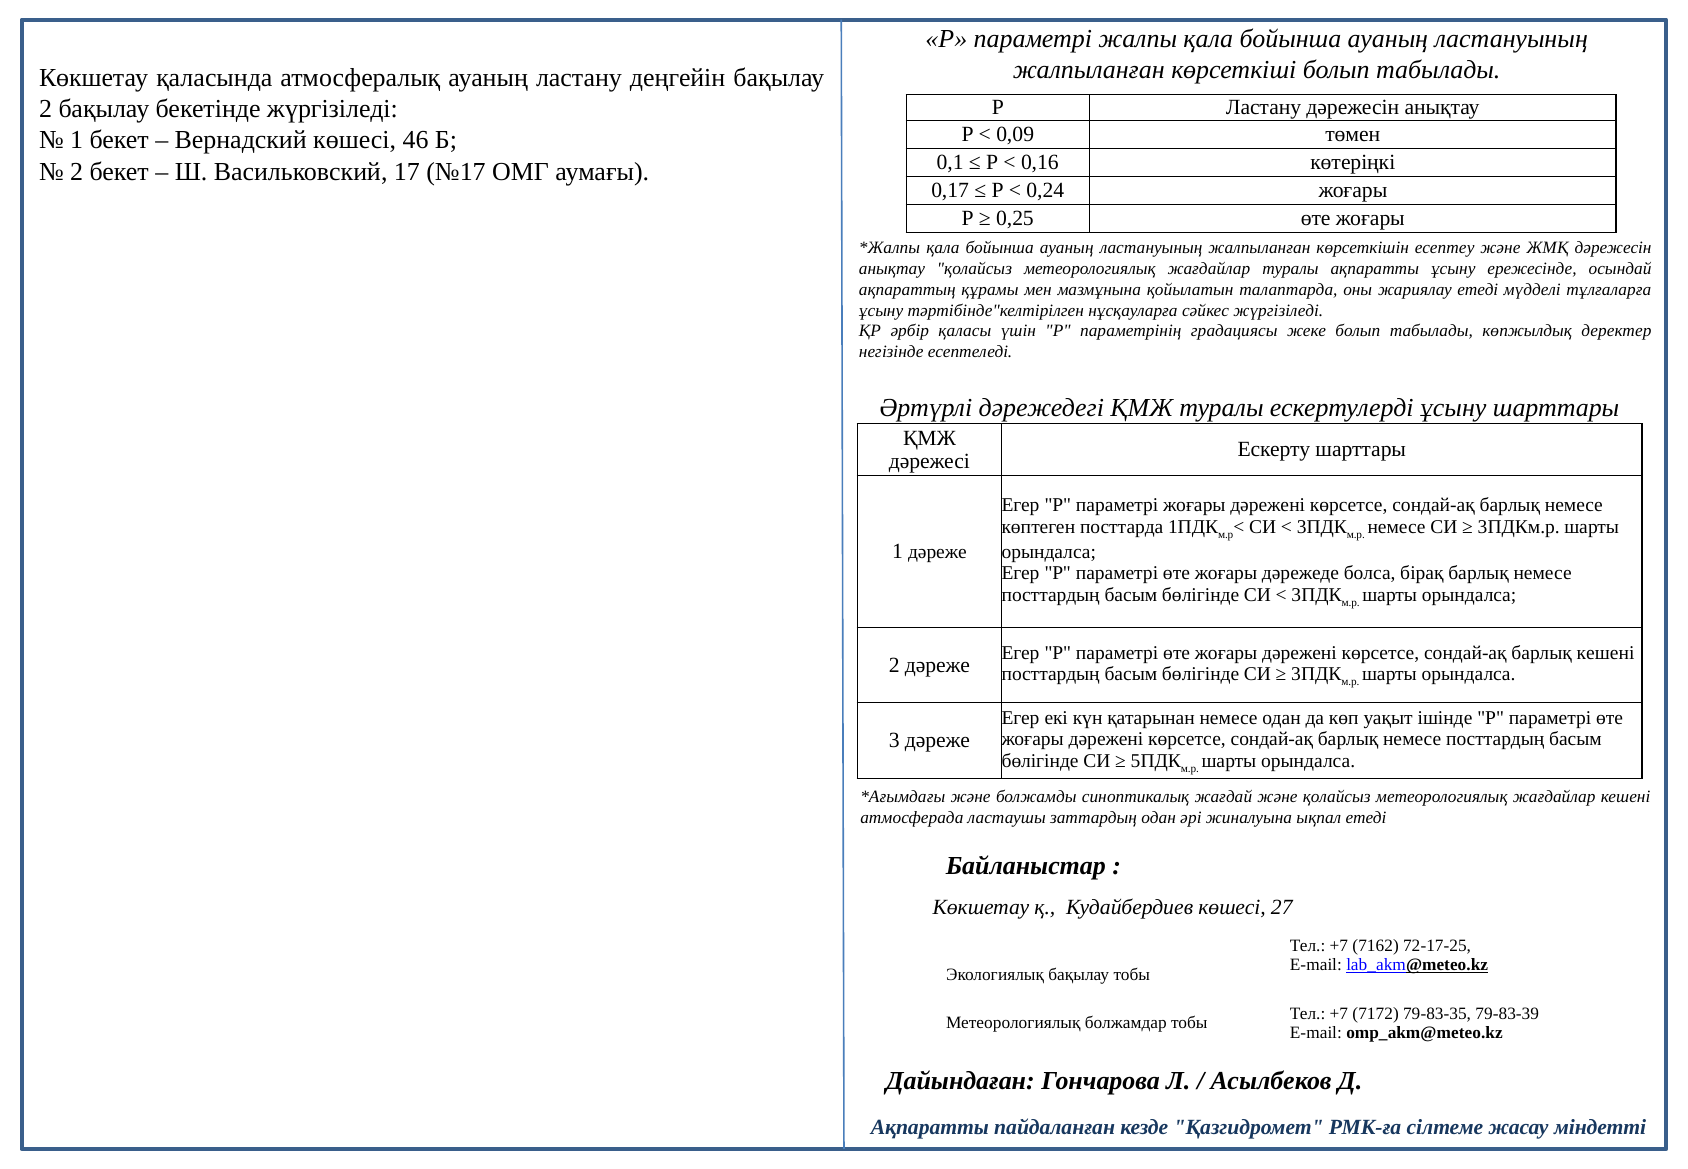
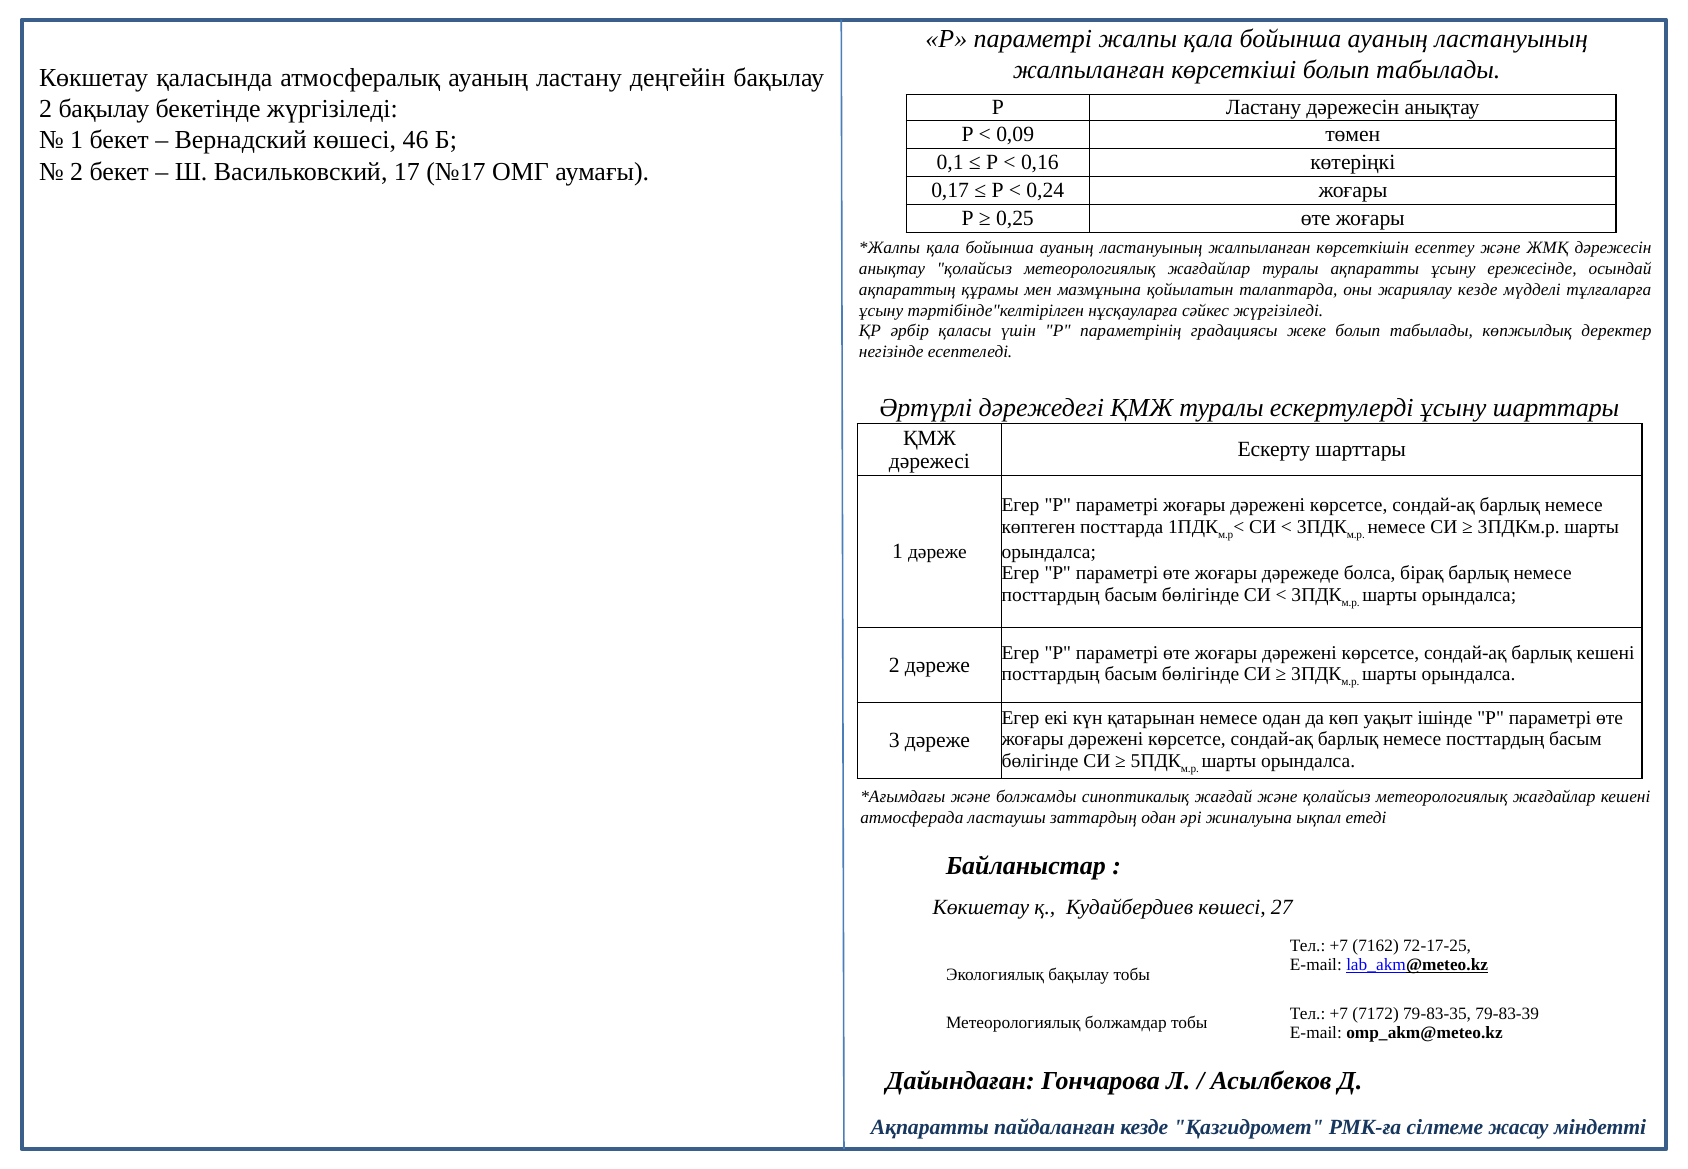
жариялау етеді: етеді -> кезде
